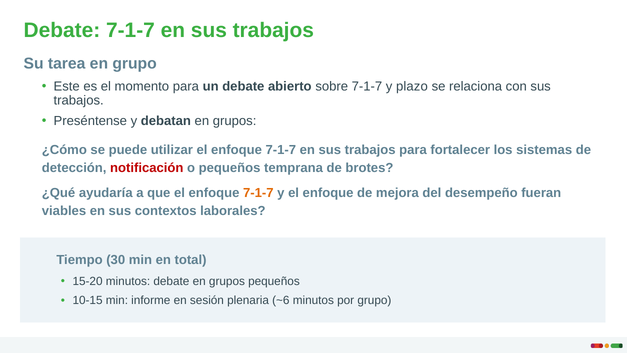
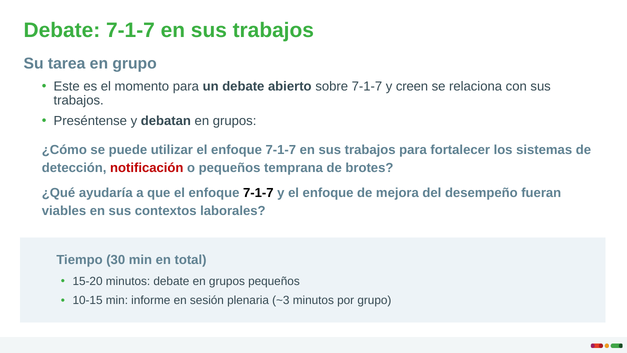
plazo: plazo -> creen
7-1-7 at (258, 193) colour: orange -> black
~6: ~6 -> ~3
